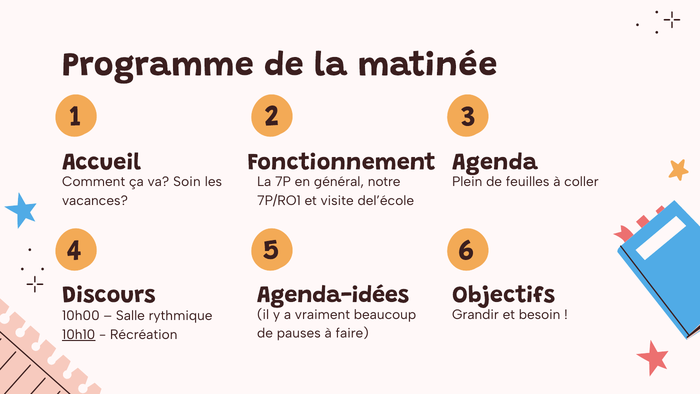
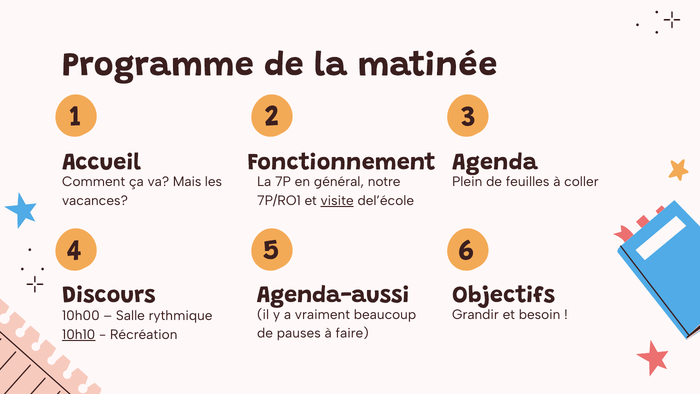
Soin: Soin -> Mais
visite underline: none -> present
Agenda-idées: Agenda-idées -> Agenda-aussi
